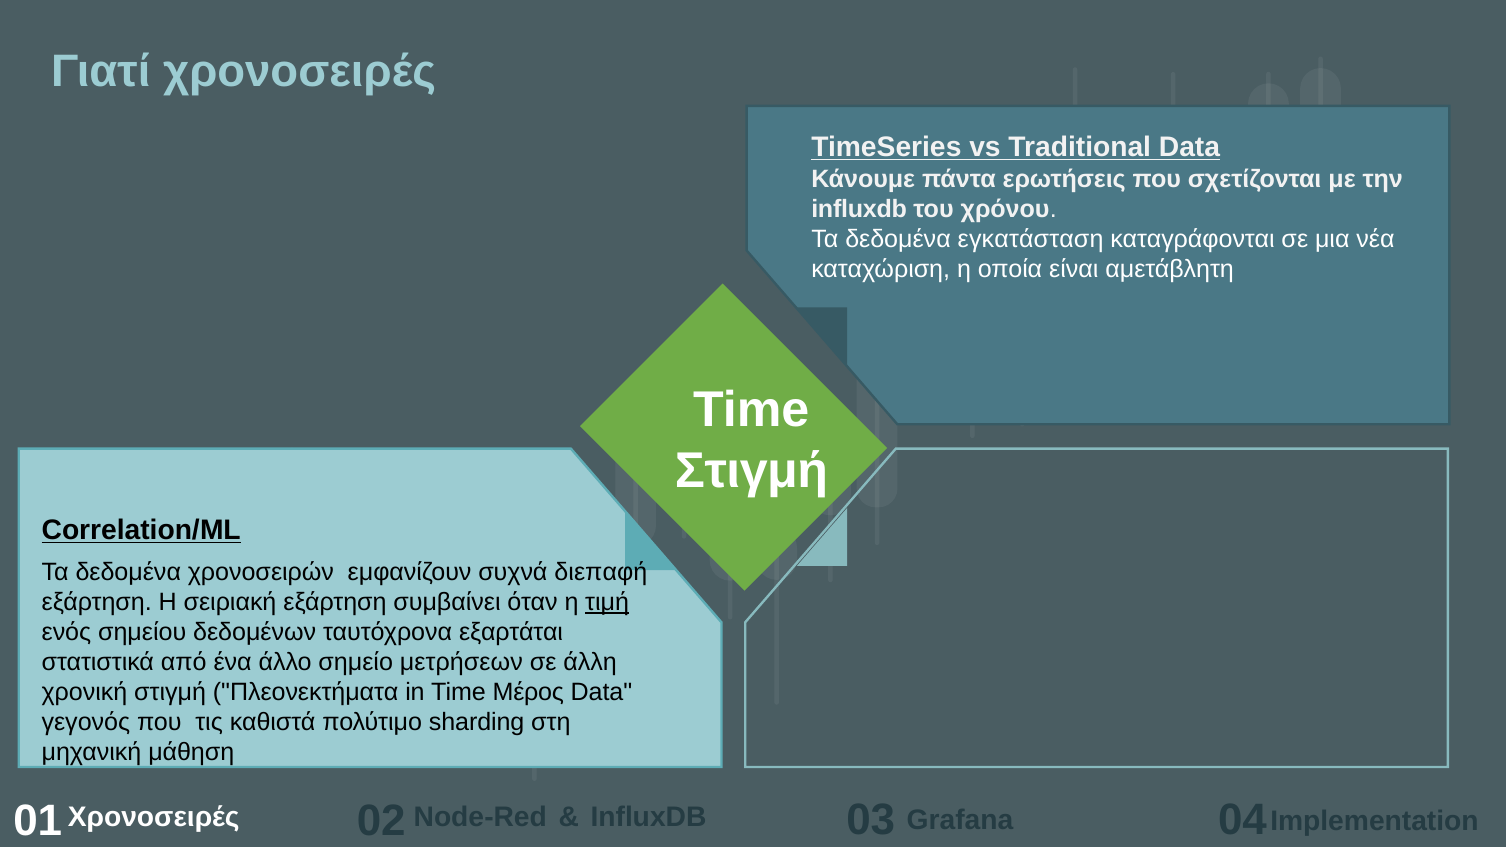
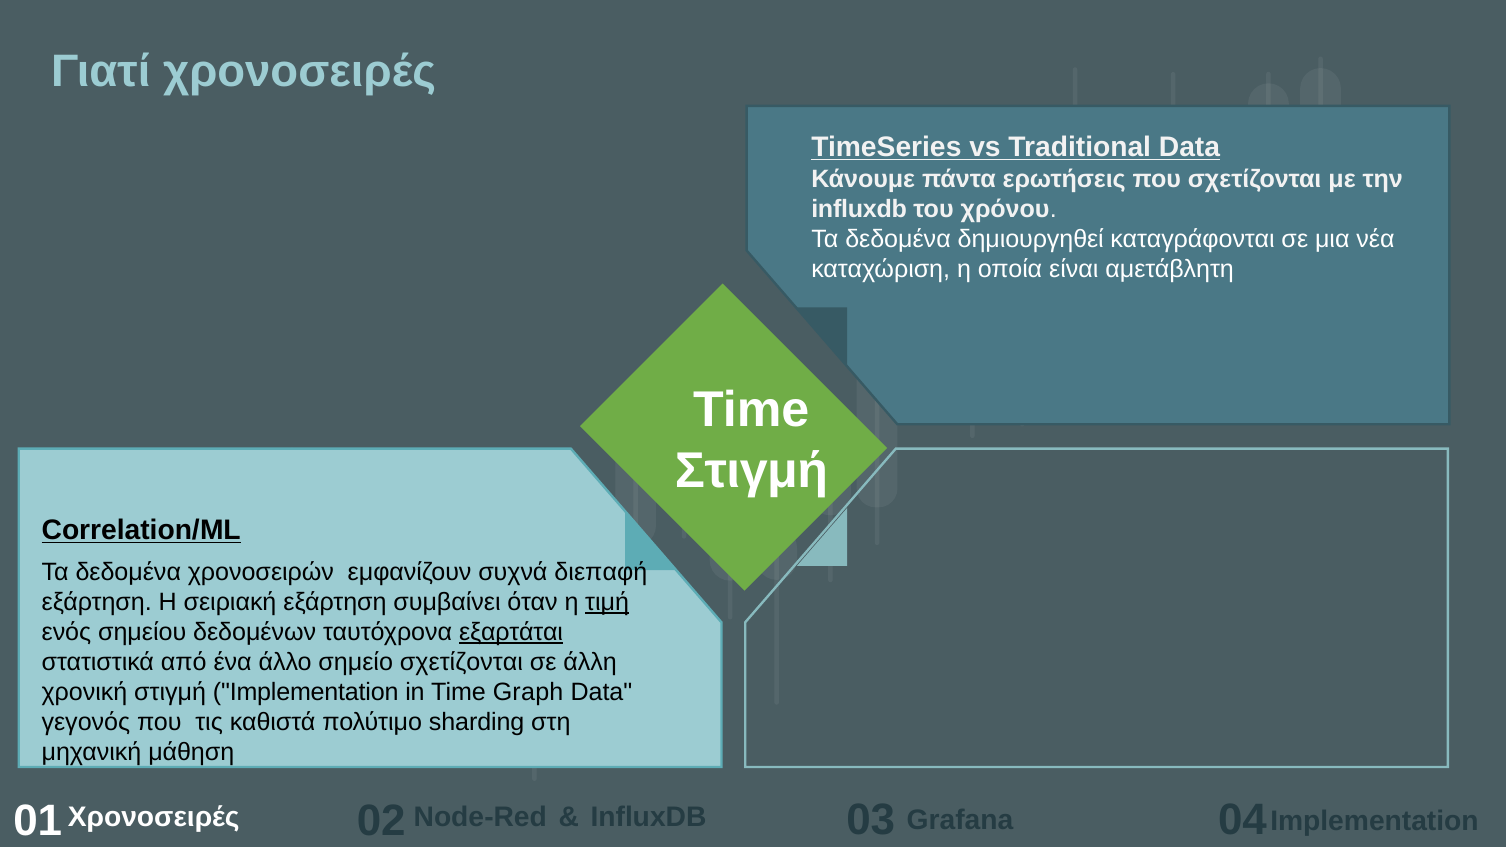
εγκατάσταση: εγκατάσταση -> δημιουργηθεί
εξαρτάται underline: none -> present
σημείο μετρήσεων: μετρήσεων -> σχετίζονται
στιγμή Πλεονεκτήματα: Πλεονεκτήματα -> Implementation
Μέρος: Μέρος -> Graph
